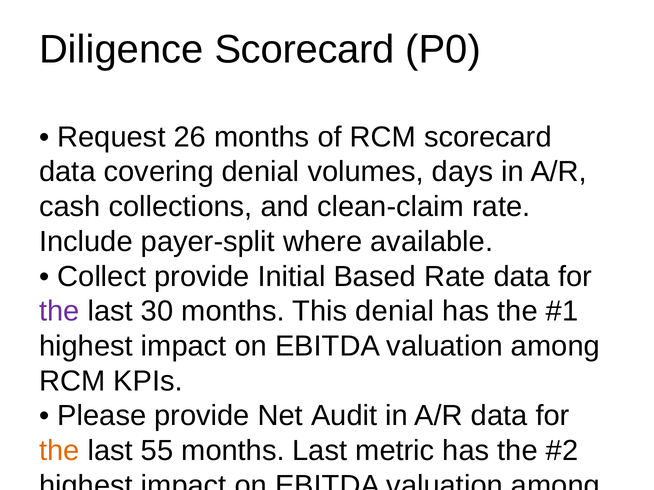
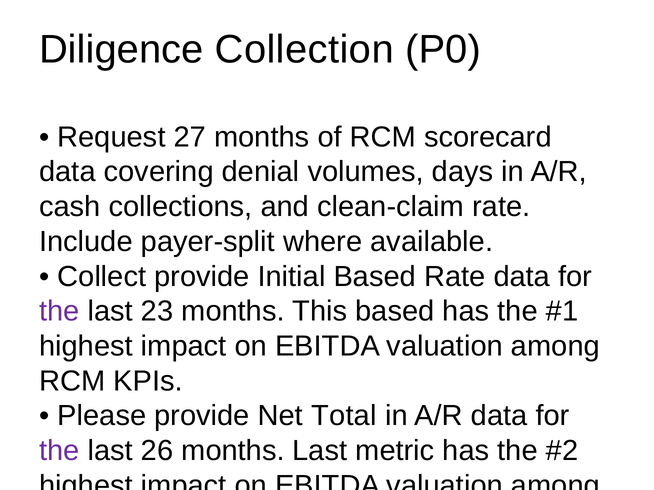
Diligence Scorecard: Scorecard -> Collection
26: 26 -> 27
30: 30 -> 23
This denial: denial -> based
Audit: Audit -> Total
the at (59, 451) colour: orange -> purple
55: 55 -> 26
